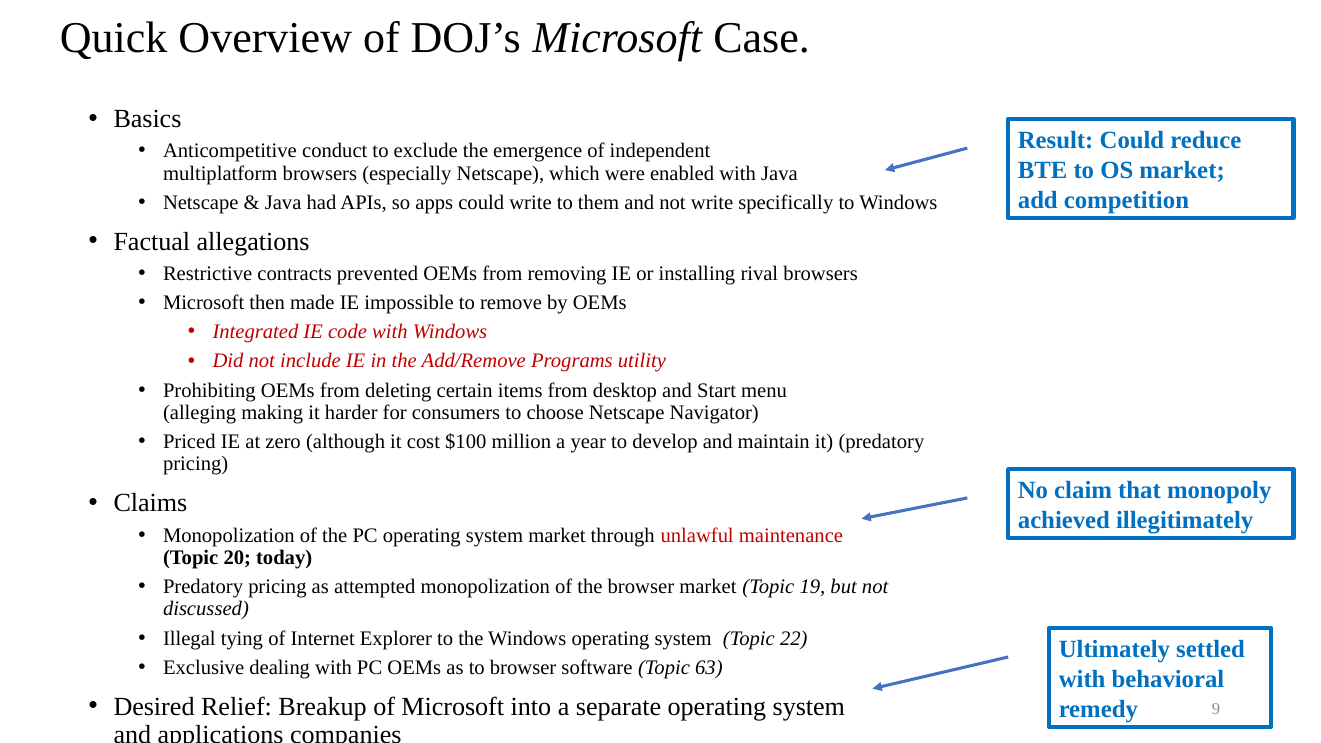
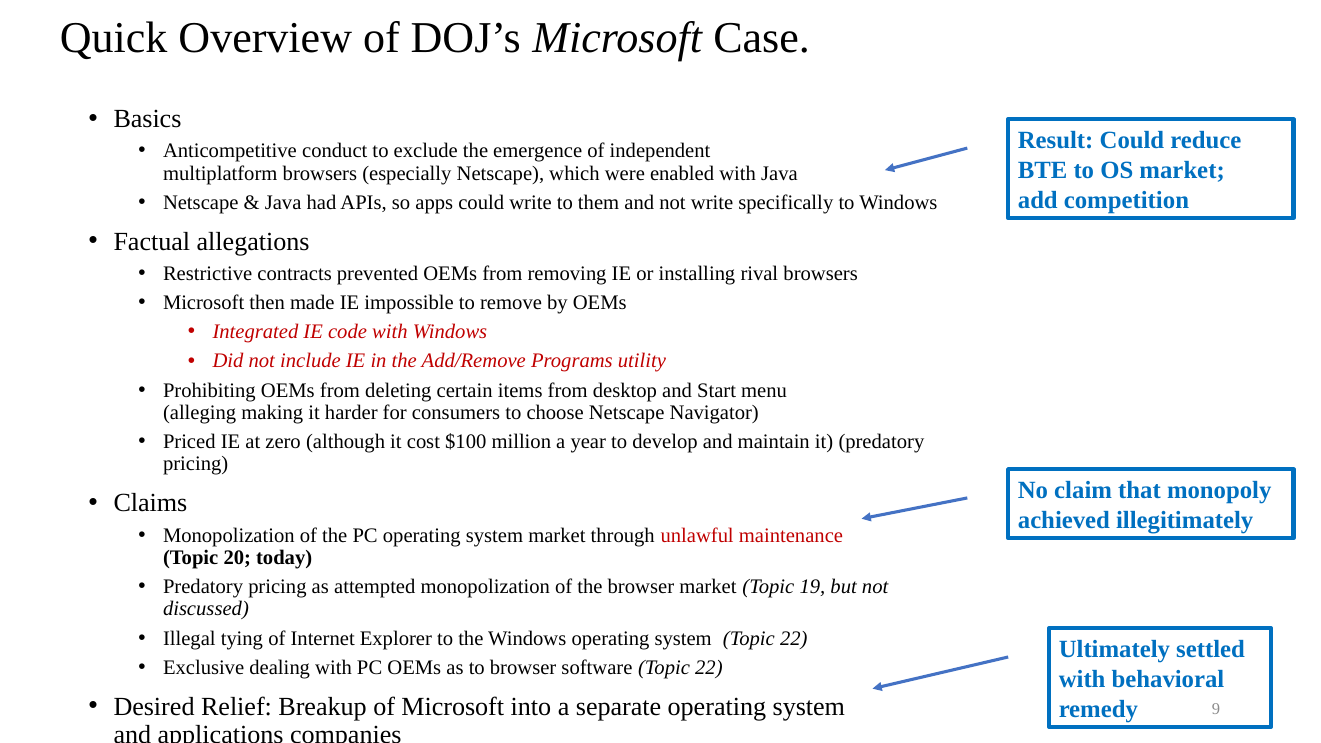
software Topic 63: 63 -> 22
